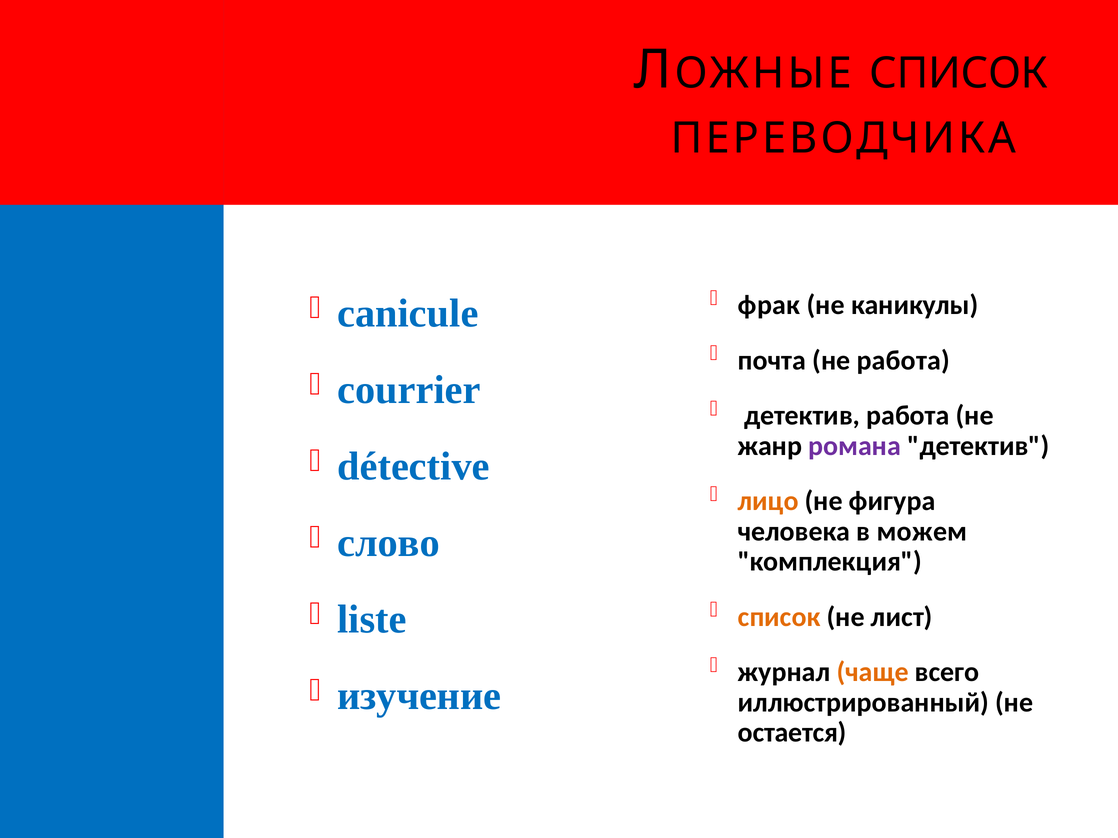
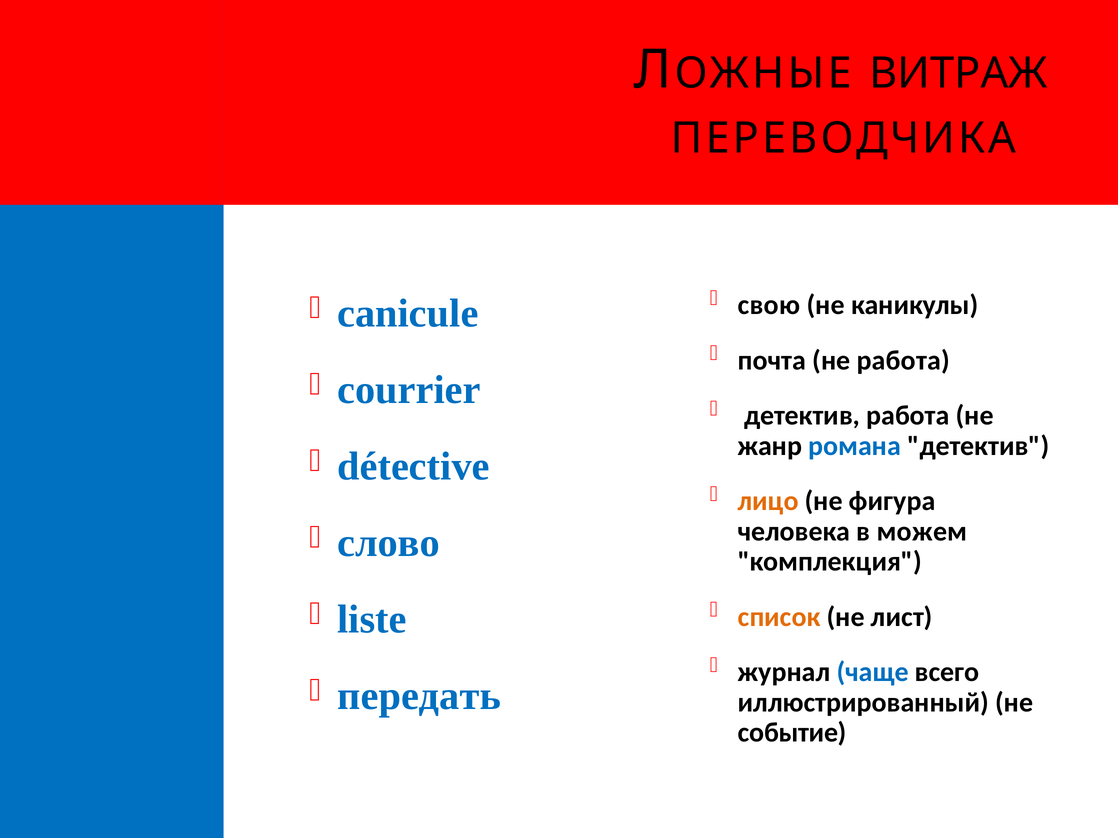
СПИСОК at (959, 74): СПИСОК -> ВИТРАЖ
фрак: фрак -> свою
романа colour: purple -> blue
чаще colour: orange -> blue
изучение: изучение -> передать
остается: остается -> событие
